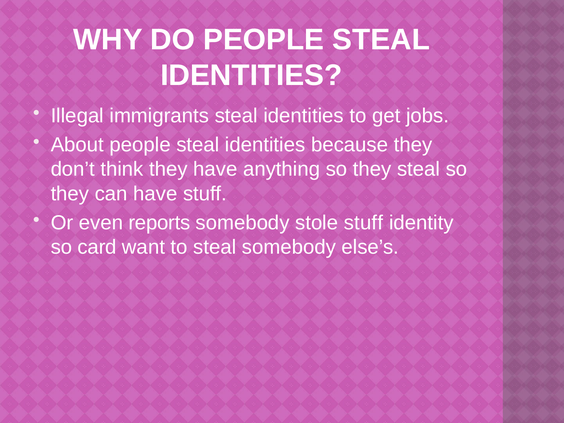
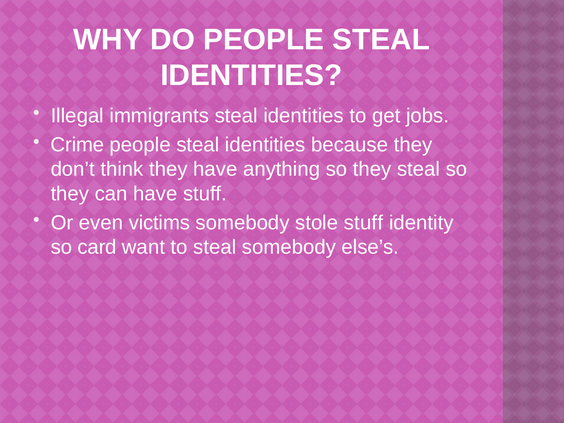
About: About -> Crime
reports: reports -> victims
